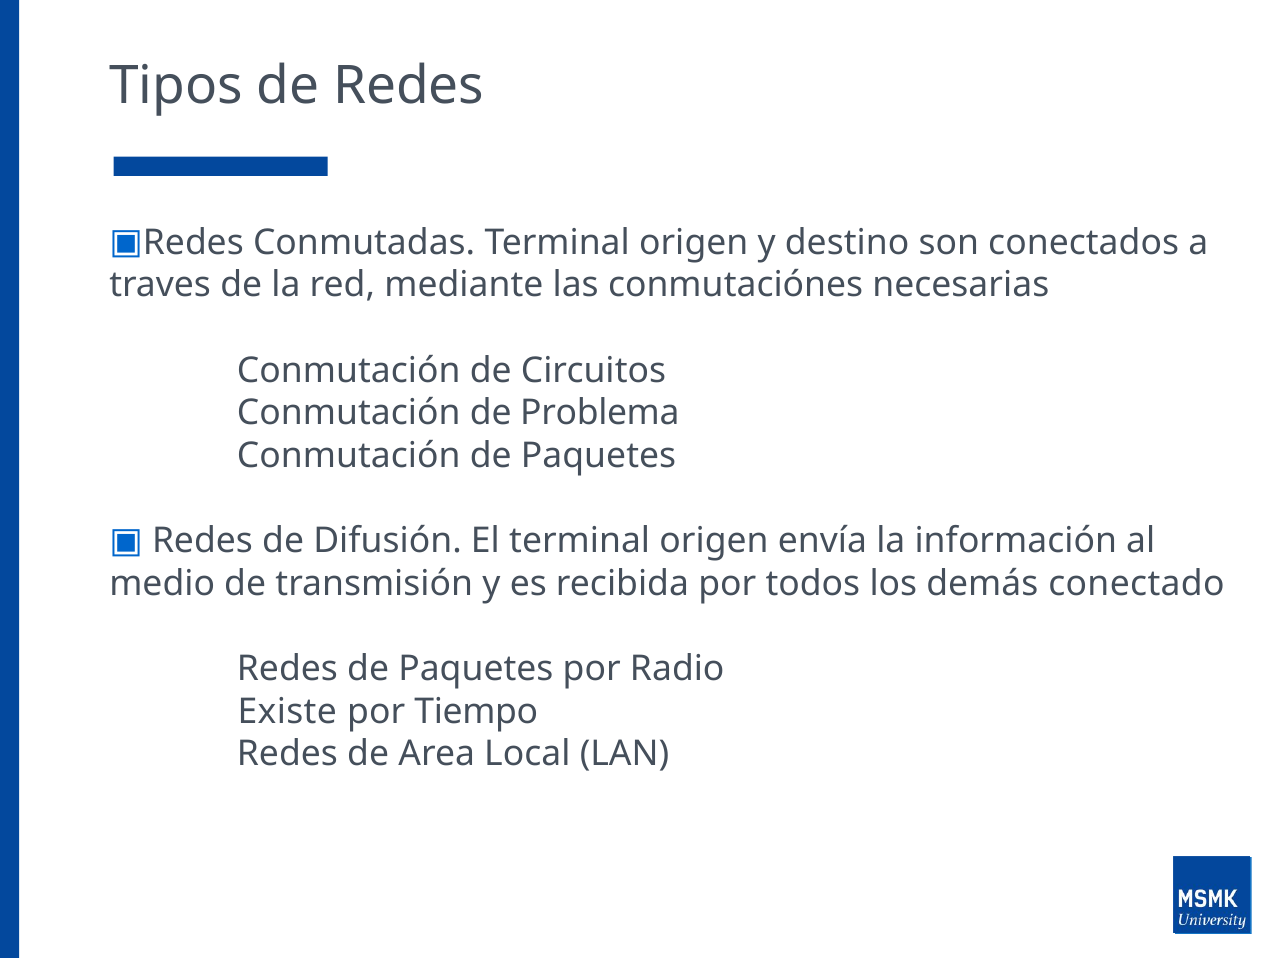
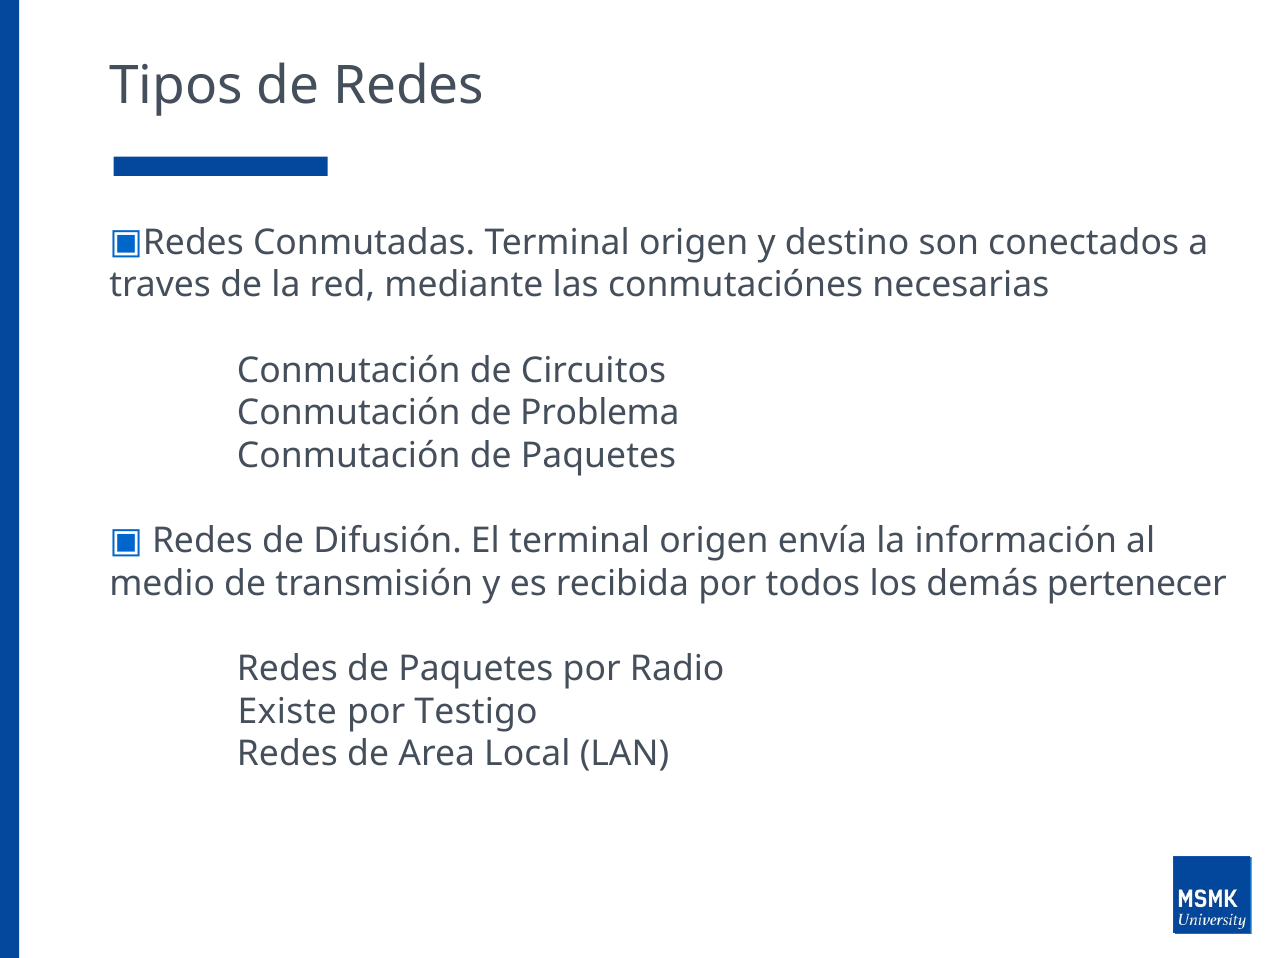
conectado: conectado -> pertenecer
Tiempo: Tiempo -> Testigo
